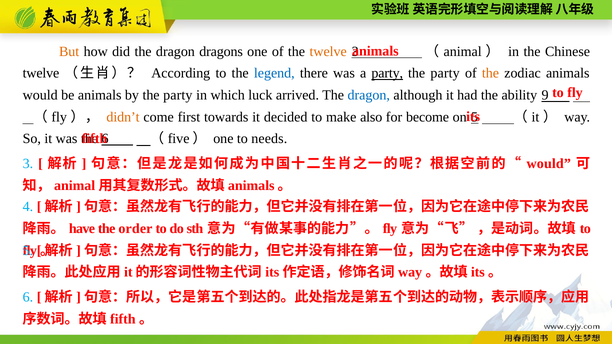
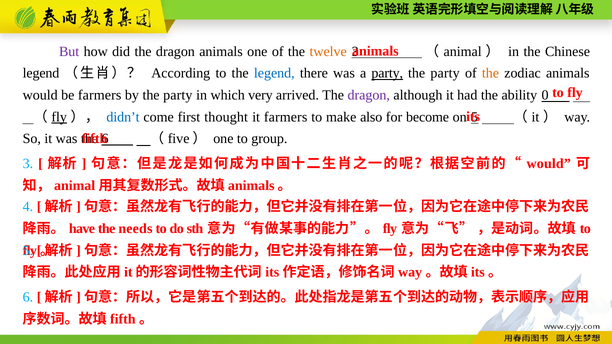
But colour: orange -> purple
dragon dragons: dragons -> animals
twelve at (41, 73): twelve -> legend
be animals: animals -> farmers
luck: luck -> very
dragon at (369, 95) colour: blue -> purple
9: 9 -> 0
fly at (59, 117) underline: none -> present
didn’t colour: orange -> blue
towards: towards -> thought
it decided: decided -> farmers
needs: needs -> group
order: order -> needs
